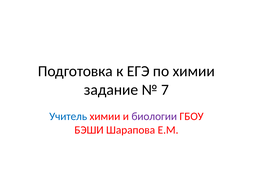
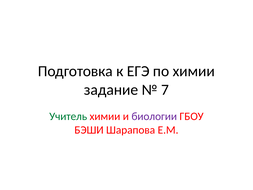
Учитель colour: blue -> green
